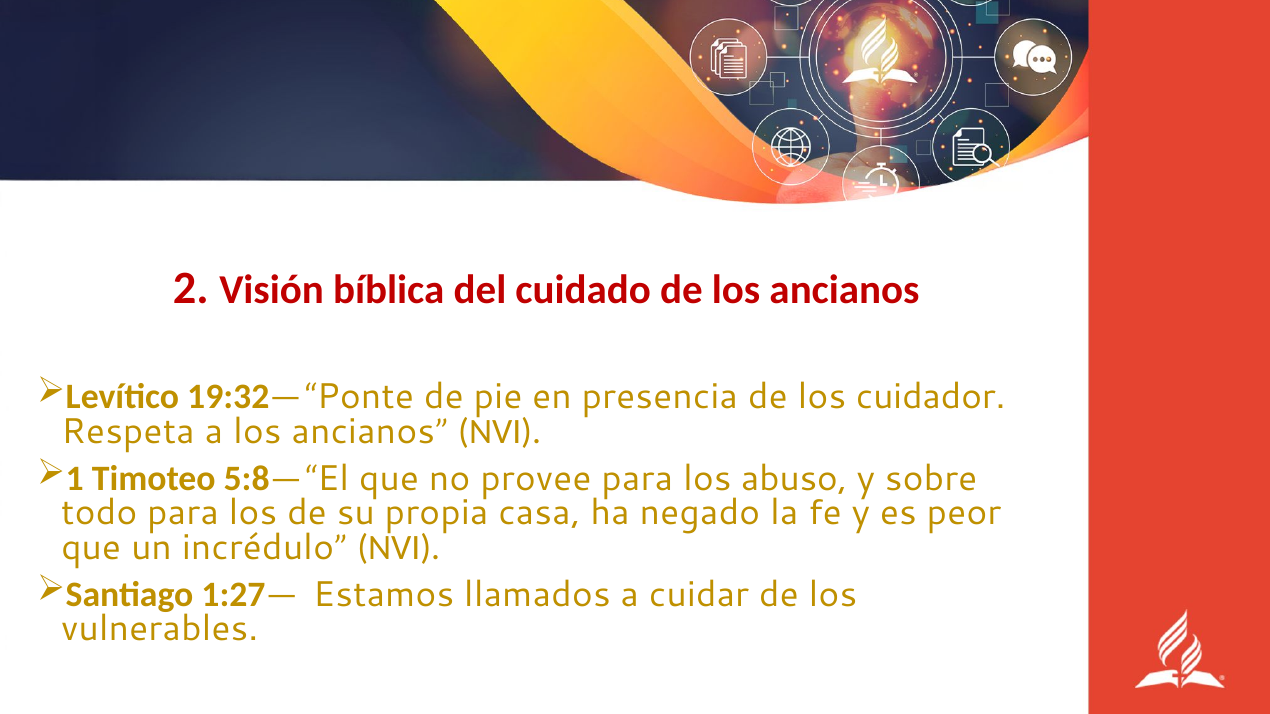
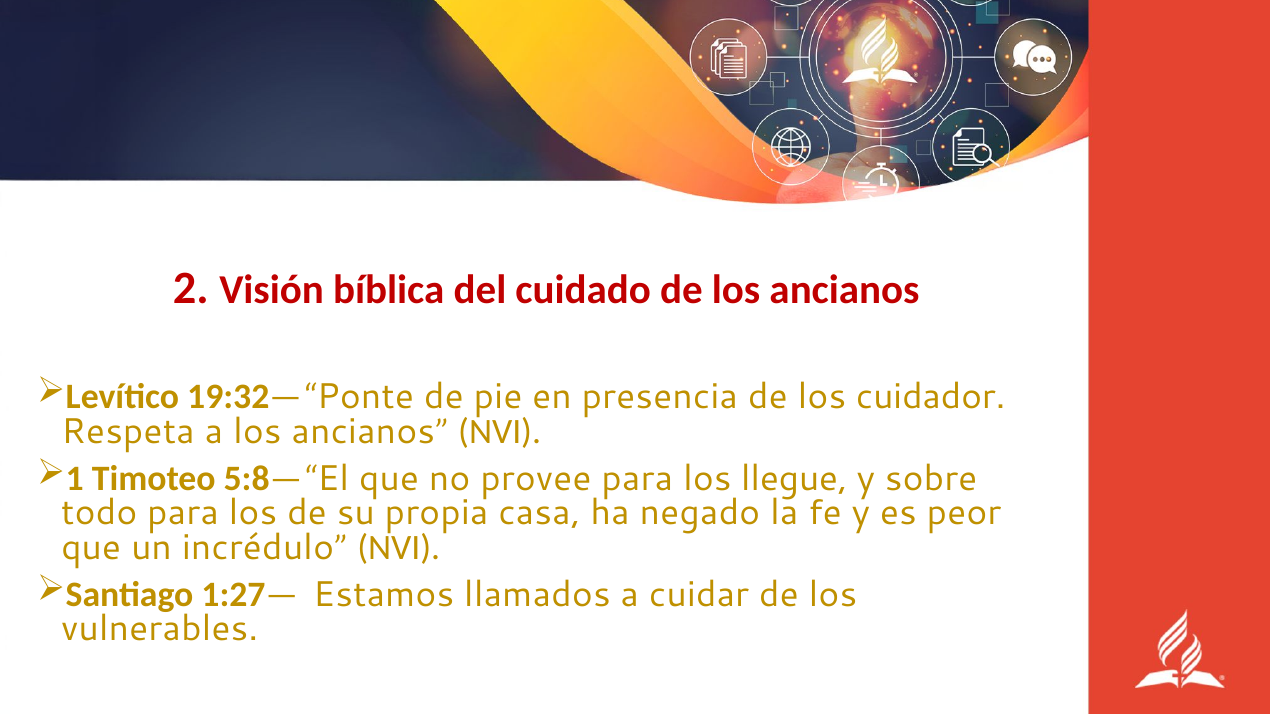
abuso: abuso -> llegue
